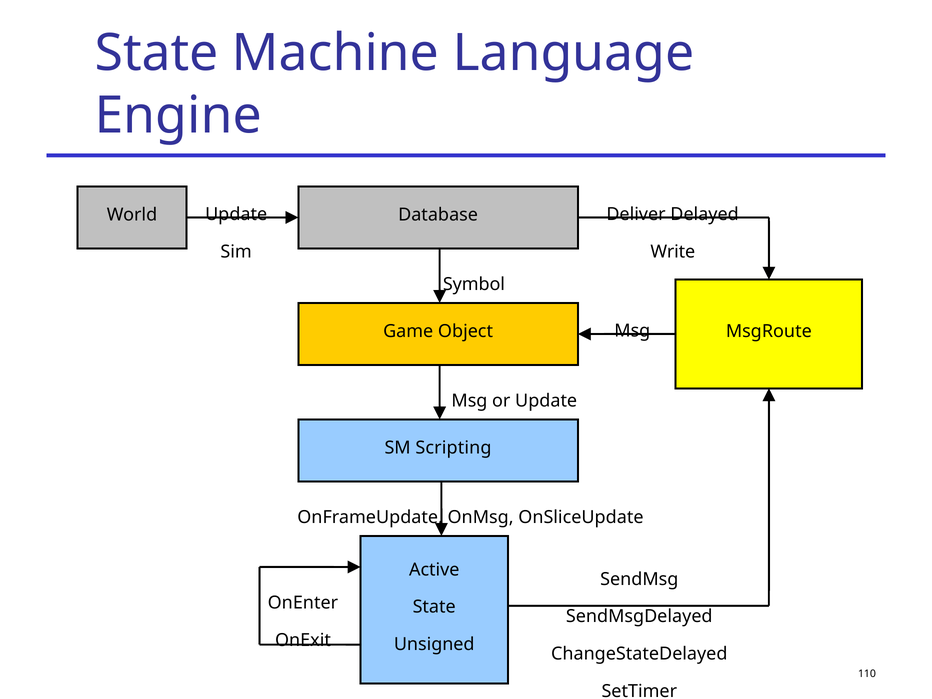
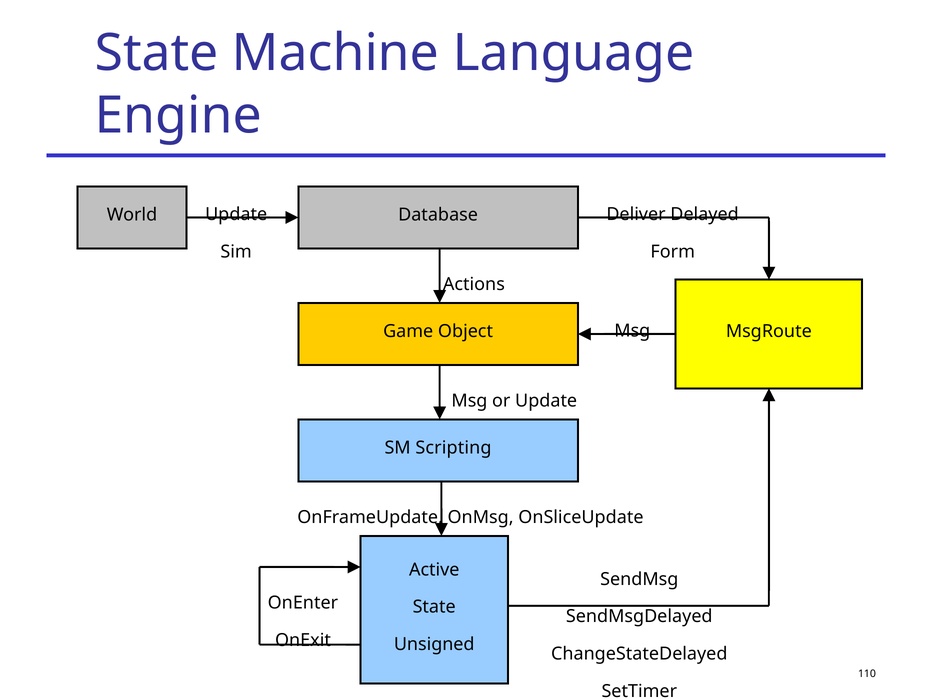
Write: Write -> Form
Symbol: Symbol -> Actions
